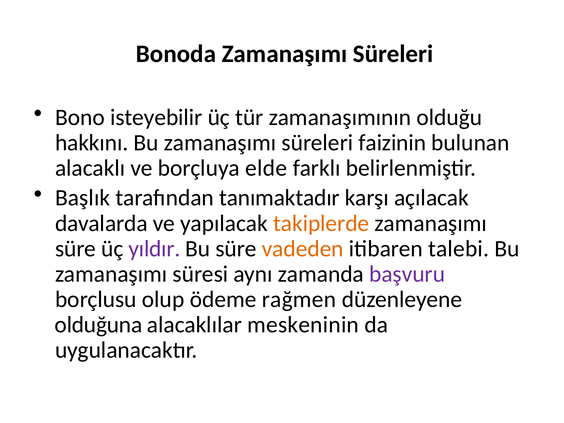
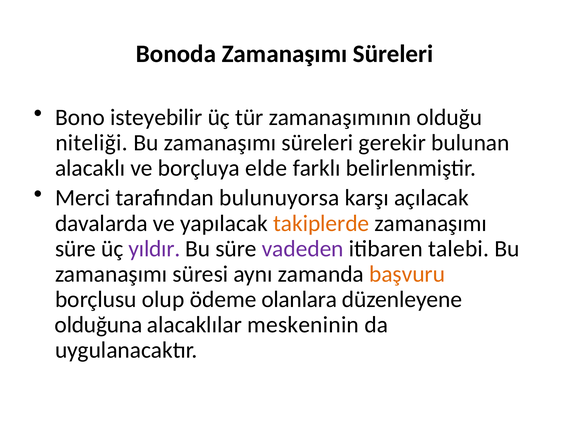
hakkını: hakkını -> niteliği
faizinin: faizinin -> gerekir
Başlık: Başlık -> Merci
tanımaktadır: tanımaktadır -> bulunuyorsa
vadeden colour: orange -> purple
başvuru colour: purple -> orange
rağmen: rağmen -> olanlara
